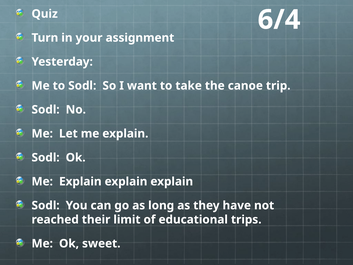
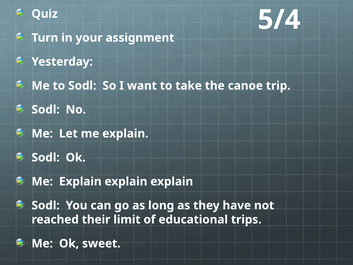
6/4: 6/4 -> 5/4
